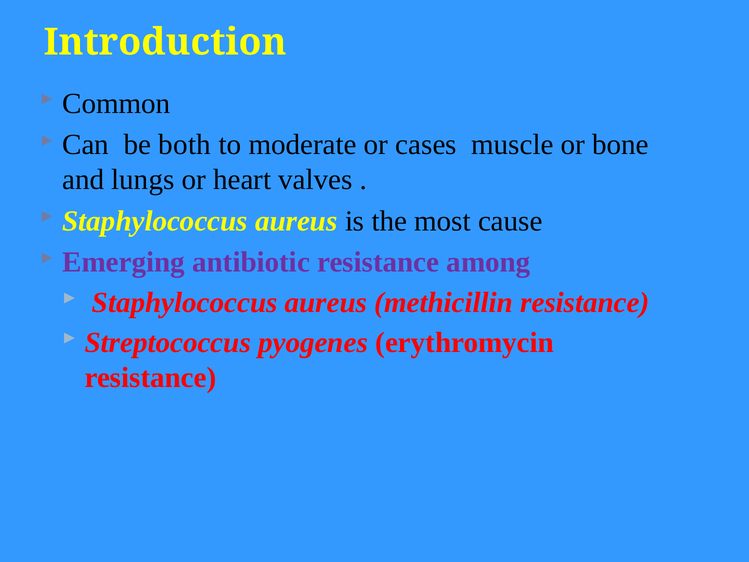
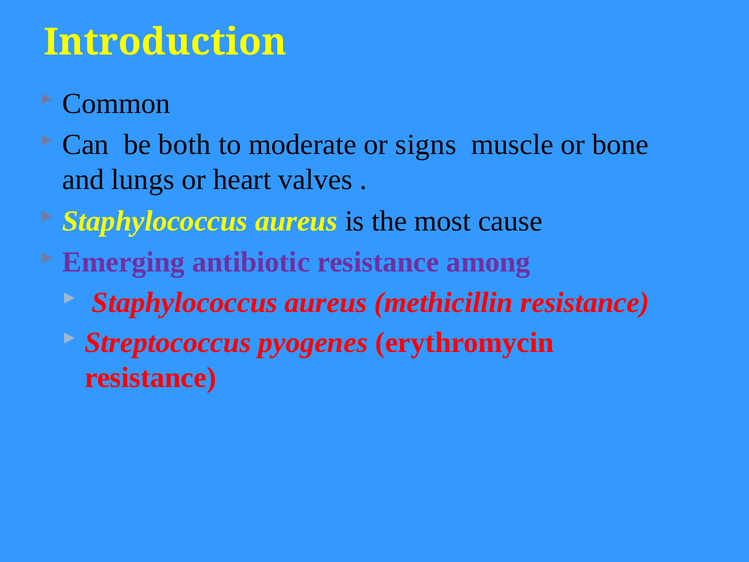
cases: cases -> signs
